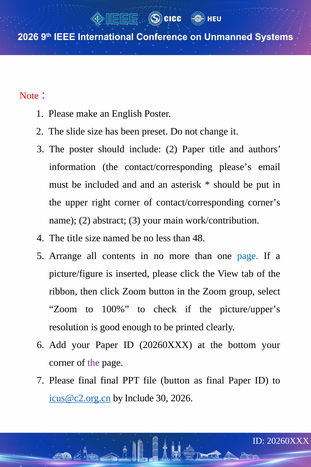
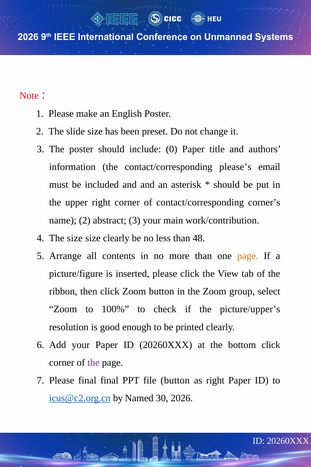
include 2: 2 -> 0
The title: title -> size
size named: named -> clearly
page at (248, 256) colour: blue -> orange
bottom your: your -> click
as final: final -> right
by Include: Include -> Named
